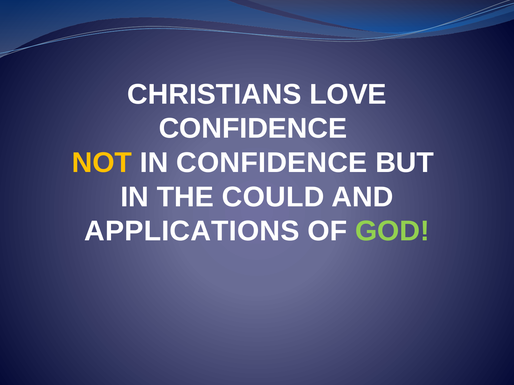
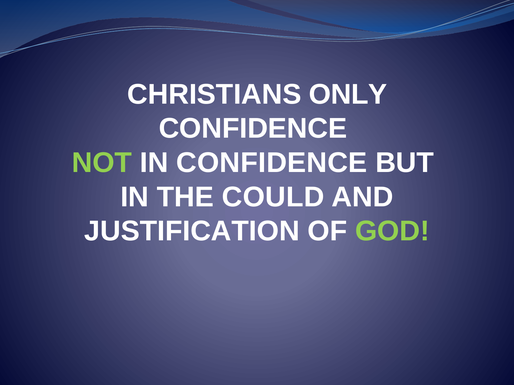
LOVE: LOVE -> ONLY
NOT colour: yellow -> light green
APPLICATIONS: APPLICATIONS -> JUSTIFICATION
